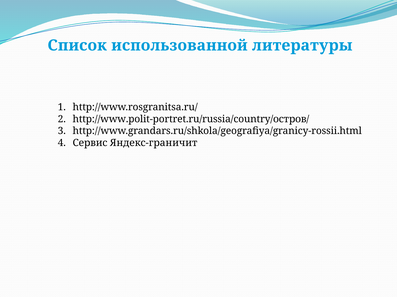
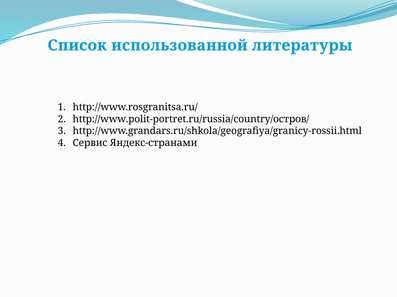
Яндекс-граничит: Яндекс-граничит -> Яндекс-странами
